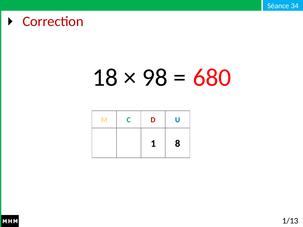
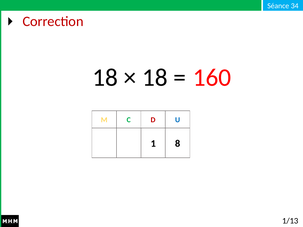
98 at (155, 78): 98 -> 18
680: 680 -> 160
